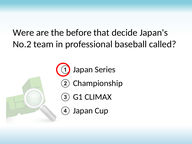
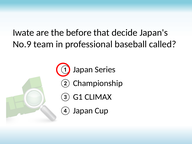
Were: Were -> Iwate
No.2: No.2 -> No.9
